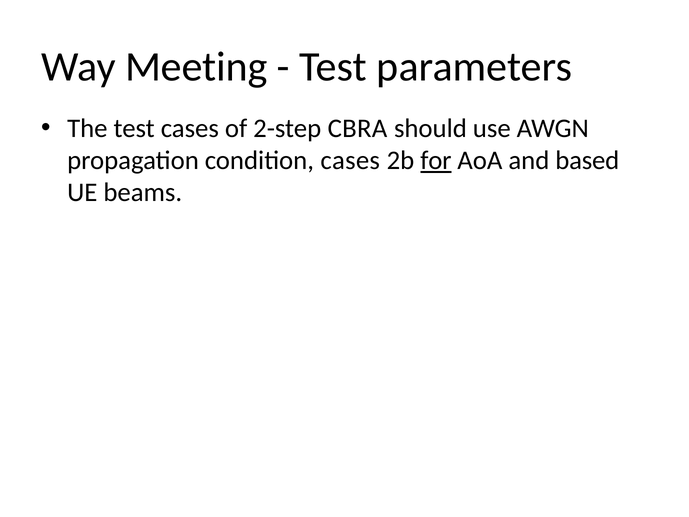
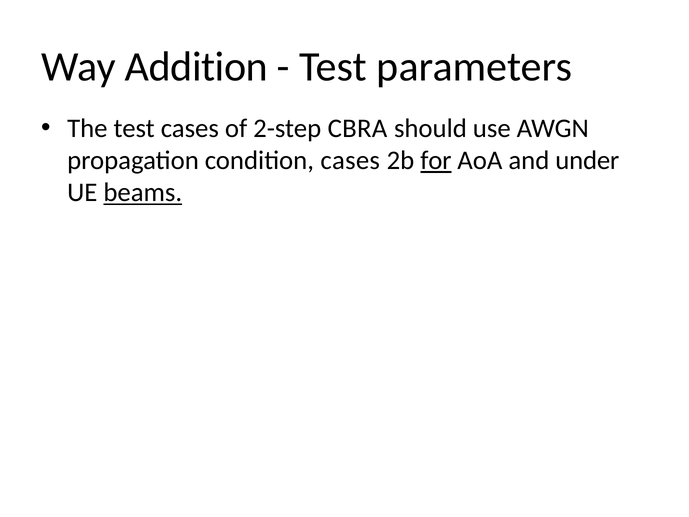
Meeting: Meeting -> Addition
based: based -> under
beams underline: none -> present
